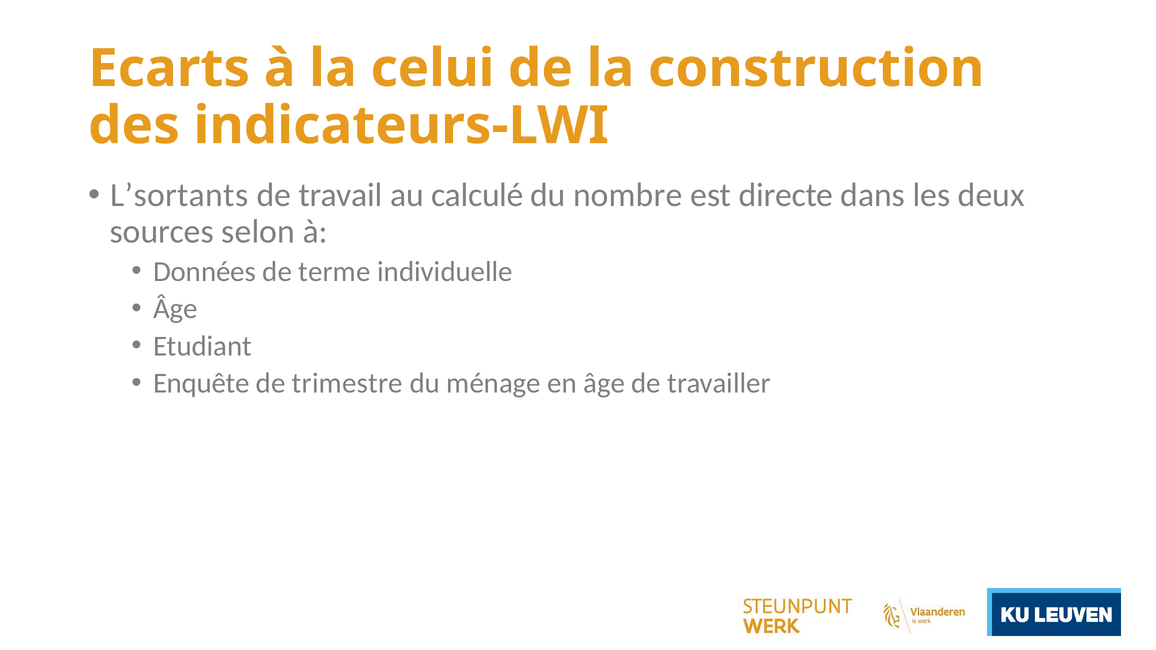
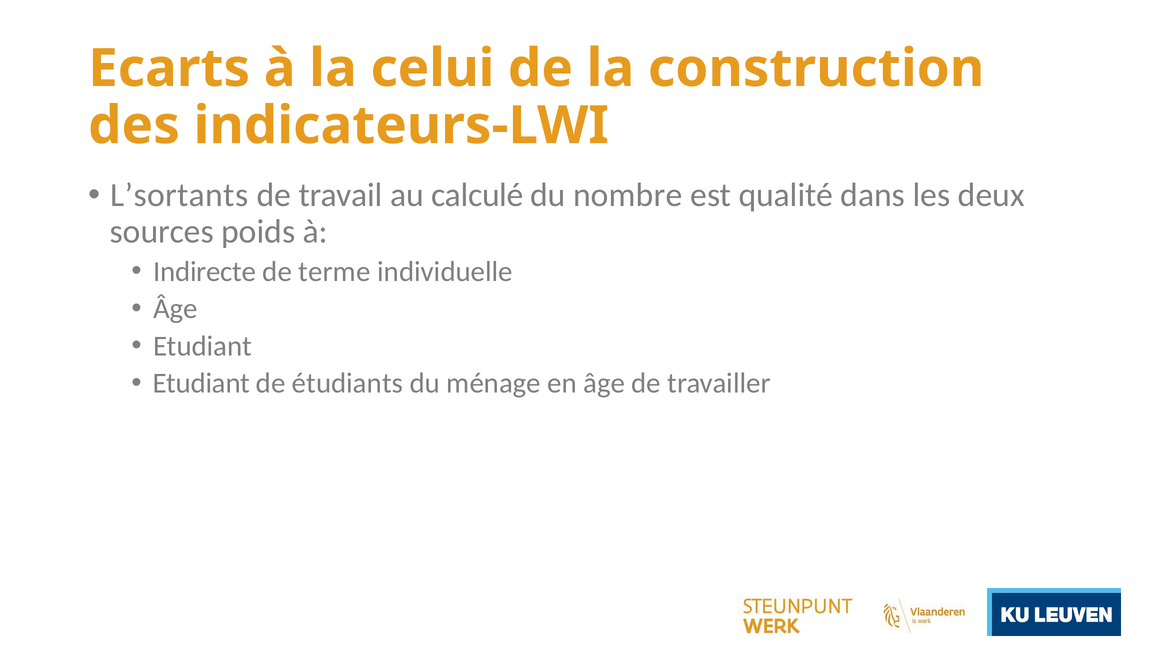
directe: directe -> qualité
selon: selon -> poids
Données: Données -> Indirecte
Enquête at (201, 383): Enquête -> Etudiant
trimestre: trimestre -> étudiants
